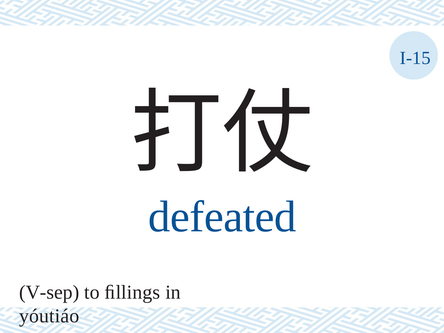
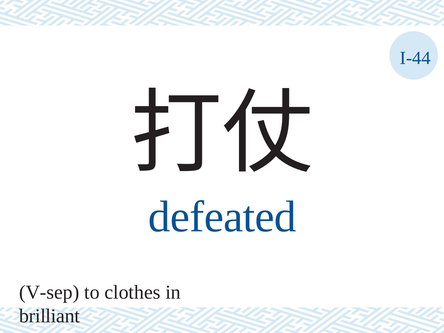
I-15: I-15 -> I-44
ﬁllings: ﬁllings -> clothes
yóutiáo: yóutiáo -> brilliant
